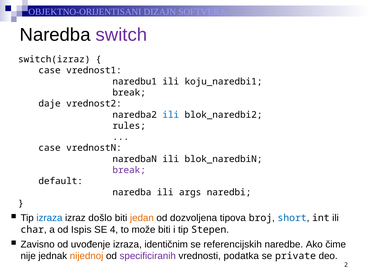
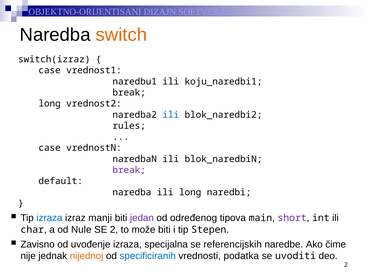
switch colour: purple -> orange
daje at (50, 104): daje -> long
ili args: args -> long
došlo: došlo -> manji
jedan colour: orange -> purple
dozvoljena: dozvoljena -> određenog
broj: broj -> main
short colour: blue -> purple
Ispis: Ispis -> Nule
SE 4: 4 -> 2
identičnim: identičnim -> specijalna
specificiranih colour: purple -> blue
private: private -> uvoditi
